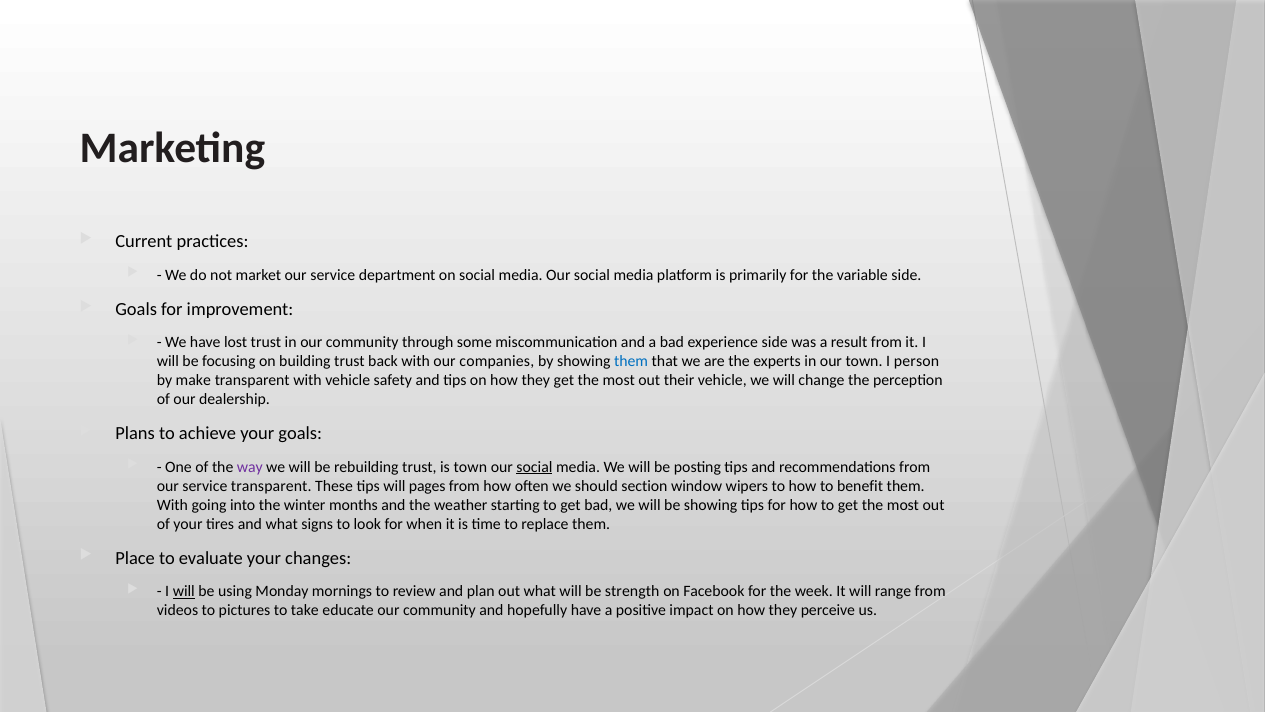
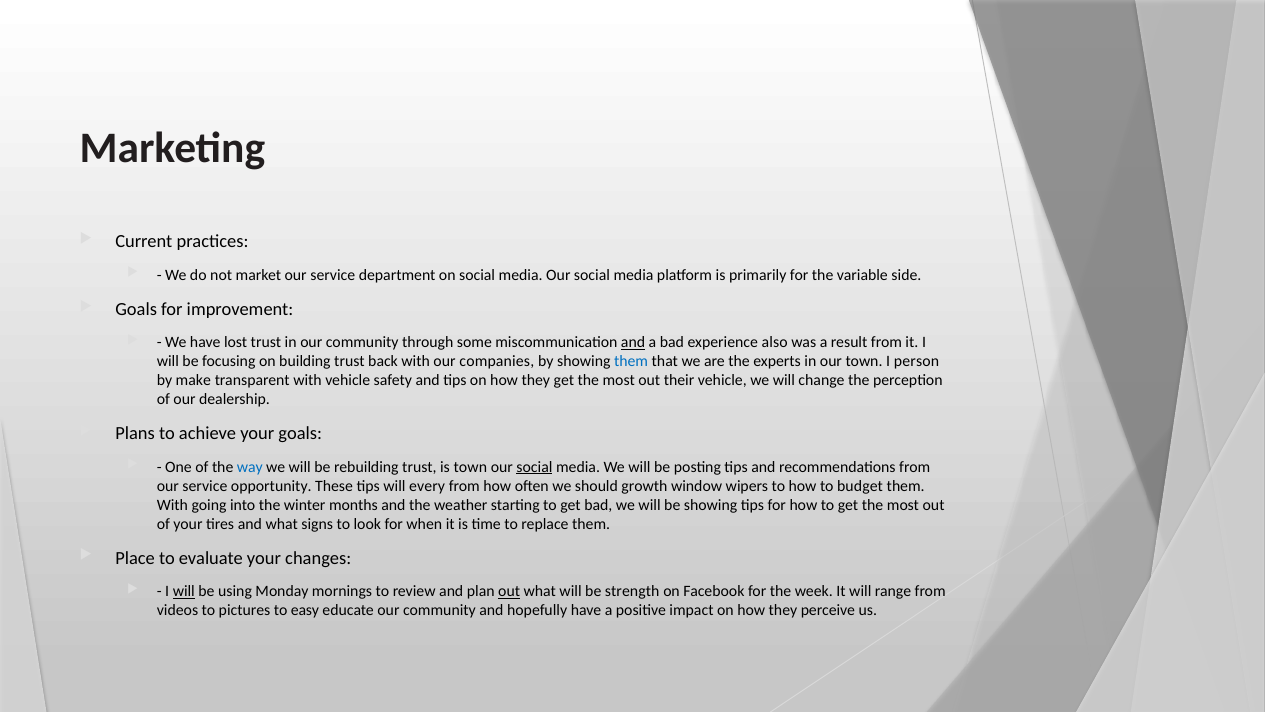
and at (633, 342) underline: none -> present
experience side: side -> also
way colour: purple -> blue
service transparent: transparent -> opportunity
pages: pages -> every
section: section -> growth
benefit: benefit -> budget
out at (509, 591) underline: none -> present
take: take -> easy
